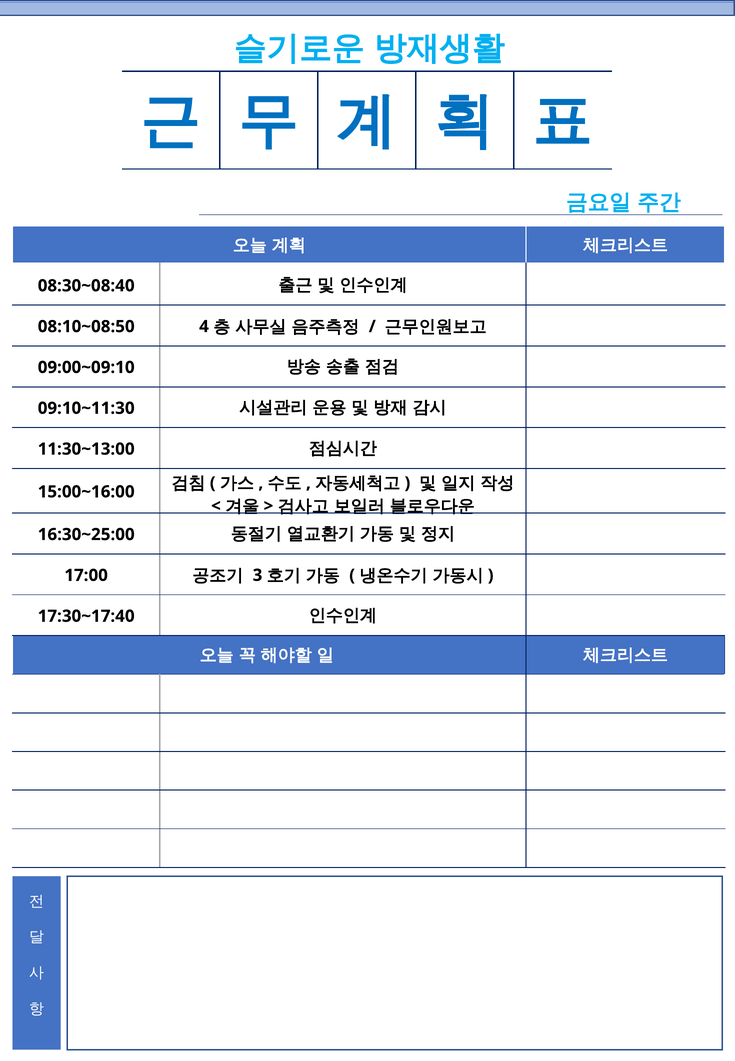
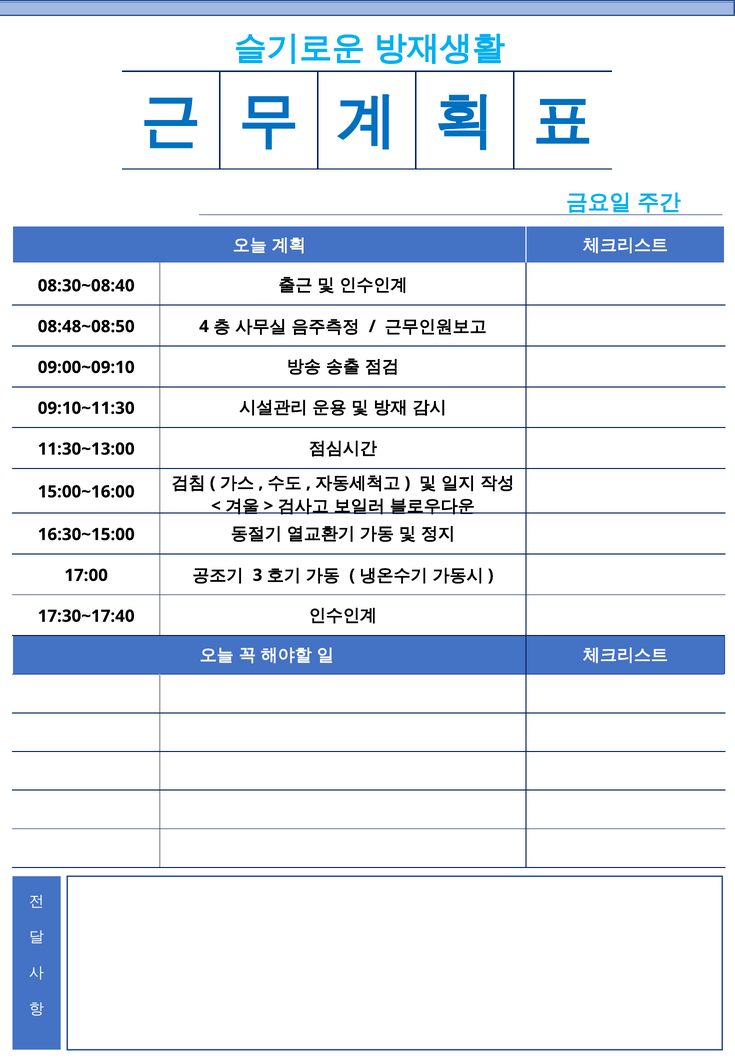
08:10~08:50: 08:10~08:50 -> 08:48~08:50
16:30~25:00: 16:30~25:00 -> 16:30~15:00
